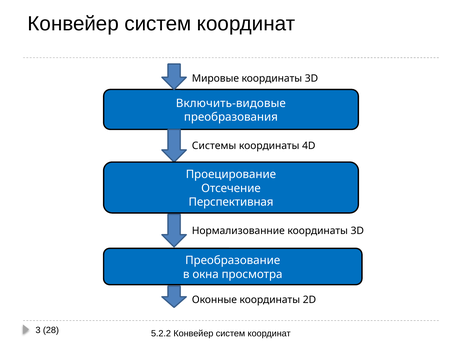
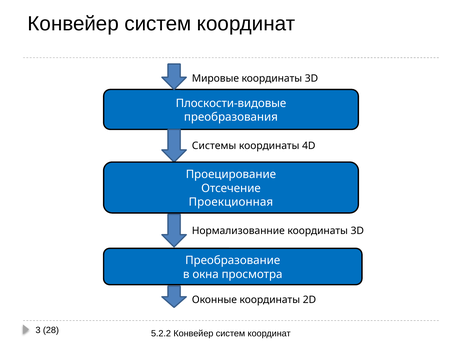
Включить-видовые: Включить-видовые -> Плоскости-видовые
Перспективная: Перспективная -> Проекционная
